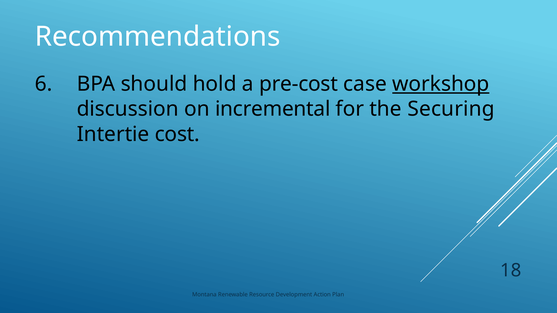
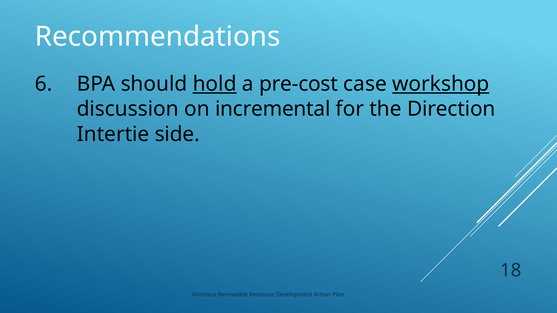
hold underline: none -> present
Securing: Securing -> Direction
cost: cost -> side
